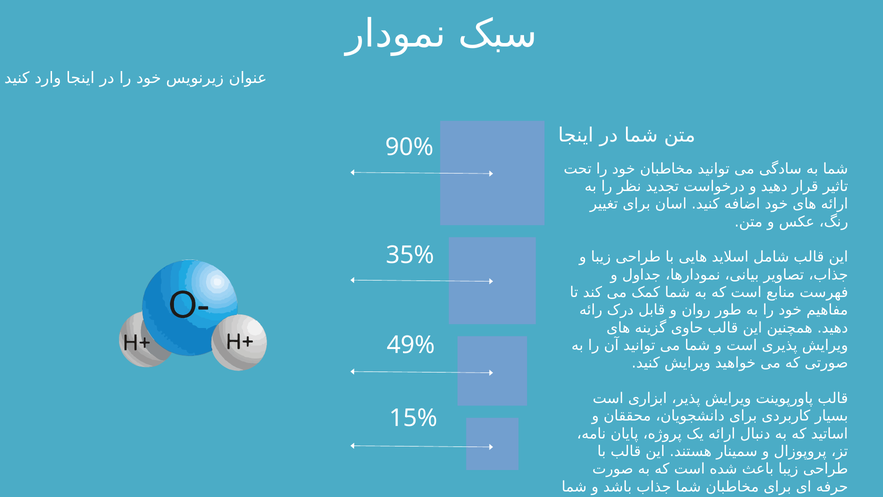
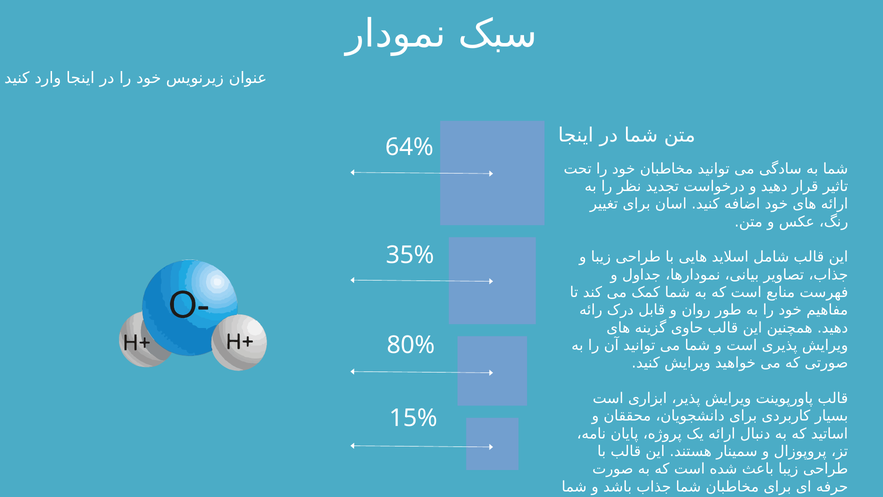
90%: 90% -> 64%
49%: 49% -> 80%
